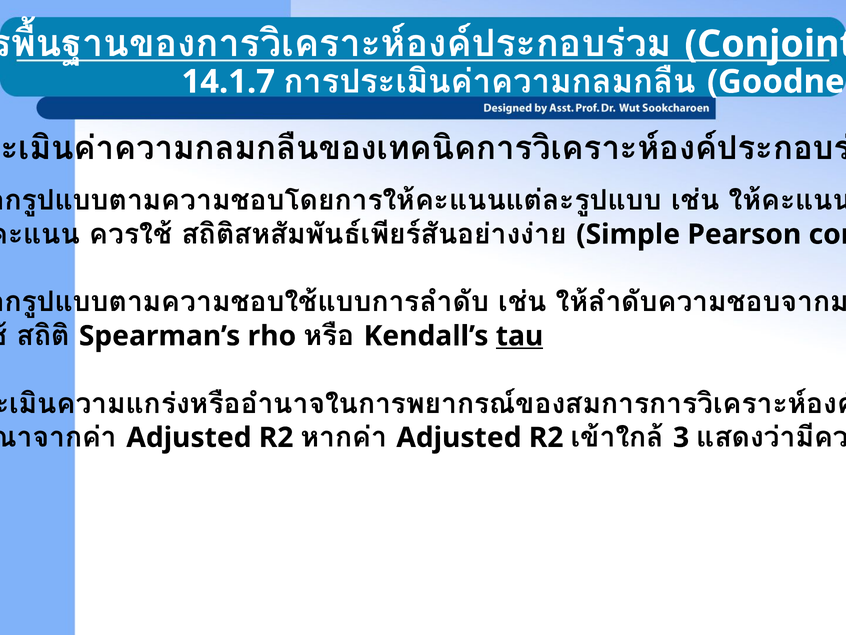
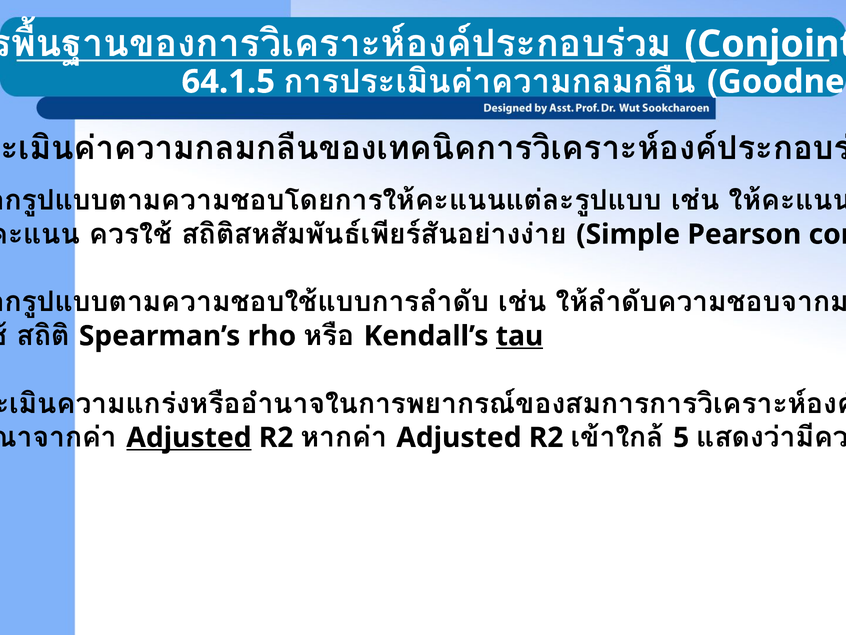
14.1.7: 14.1.7 -> 64.1.5
Adjusted at (189, 437) underline: none -> present
3: 3 -> 5
